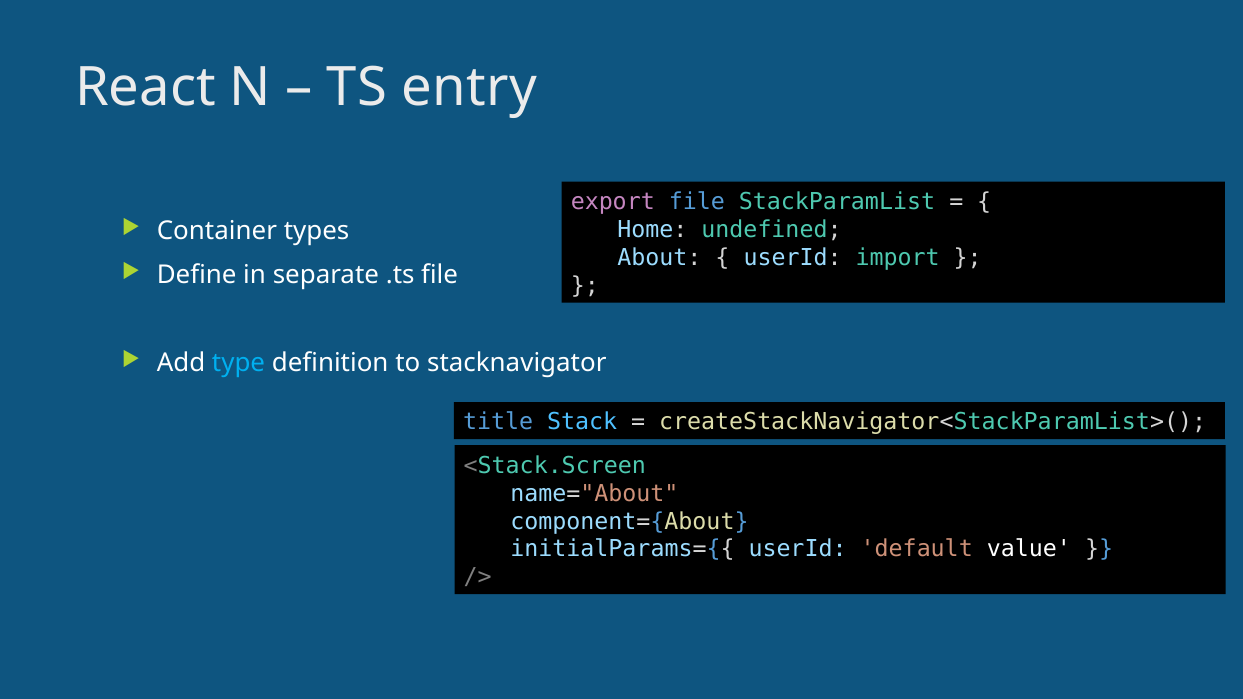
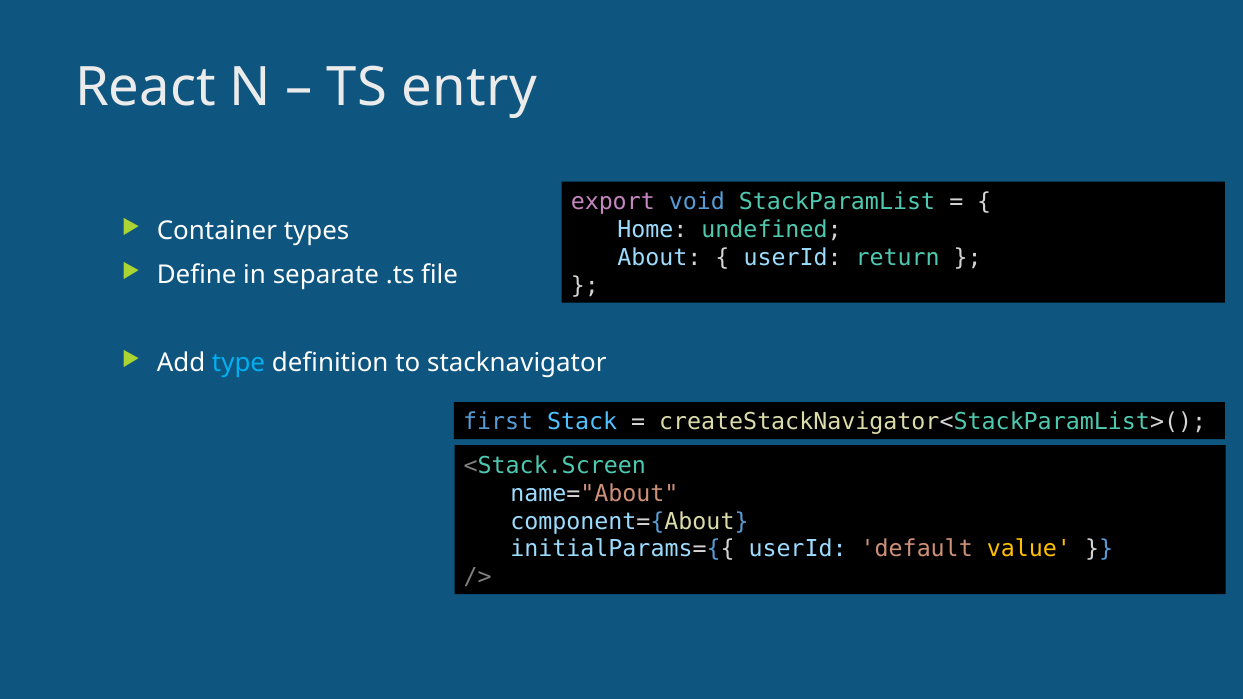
export file: file -> void
import: import -> return
title: title -> first
value colour: white -> yellow
